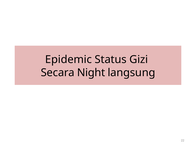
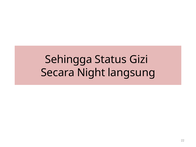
Epidemic: Epidemic -> Sehingga
